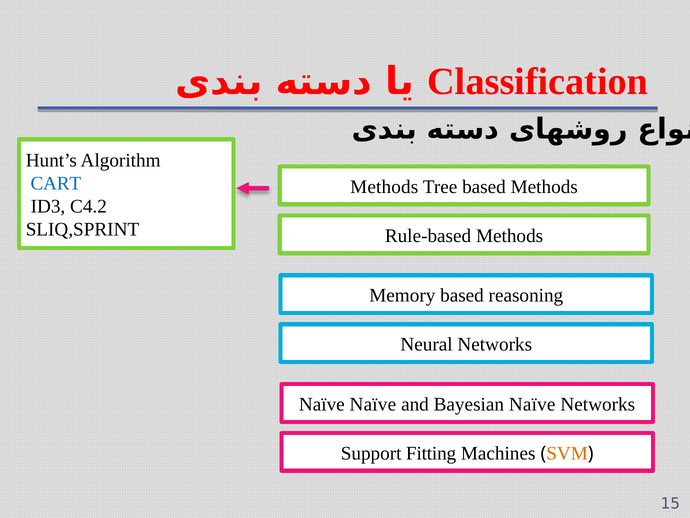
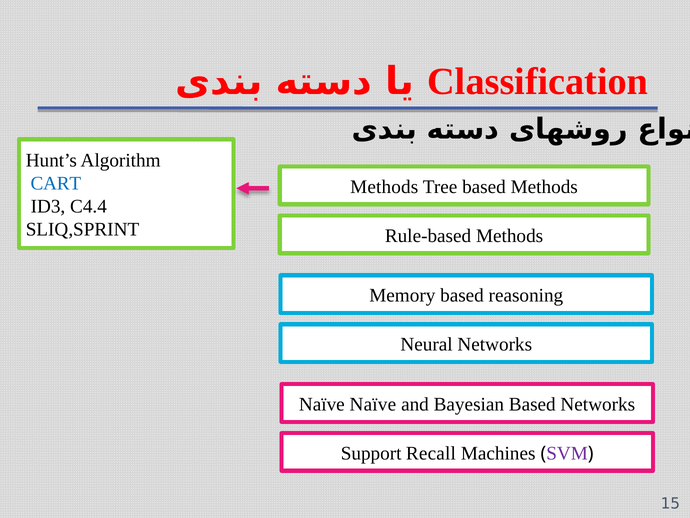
C4.2: C4.2 -> C4.4
Bayesian Naïve: Naïve -> Based
Fitting: Fitting -> Recall
SVM colour: orange -> purple
